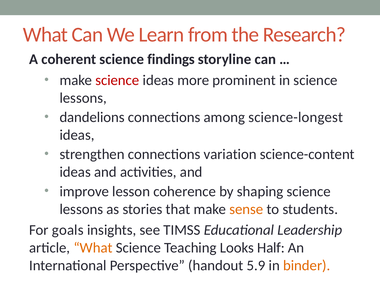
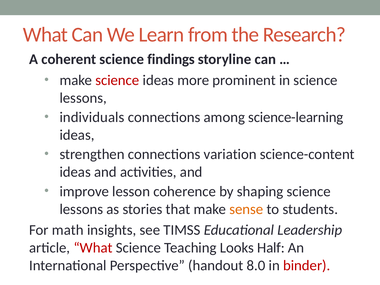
dandelions: dandelions -> individuals
science-longest: science-longest -> science-learning
goals: goals -> math
What at (93, 248) colour: orange -> red
5.9: 5.9 -> 8.0
binder colour: orange -> red
